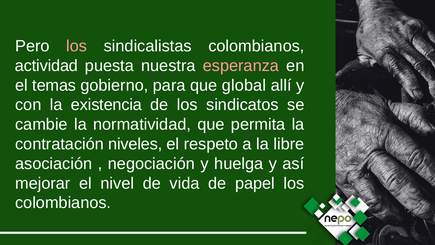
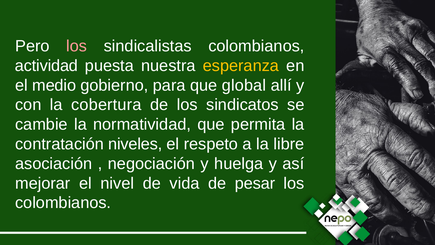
esperanza colour: pink -> yellow
temas: temas -> medio
existencia: existencia -> cobertura
papel: papel -> pesar
